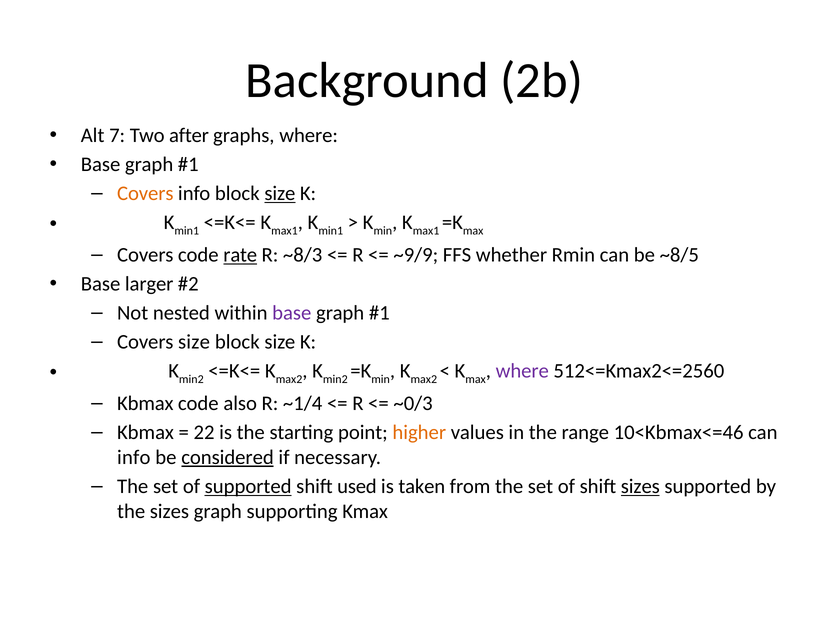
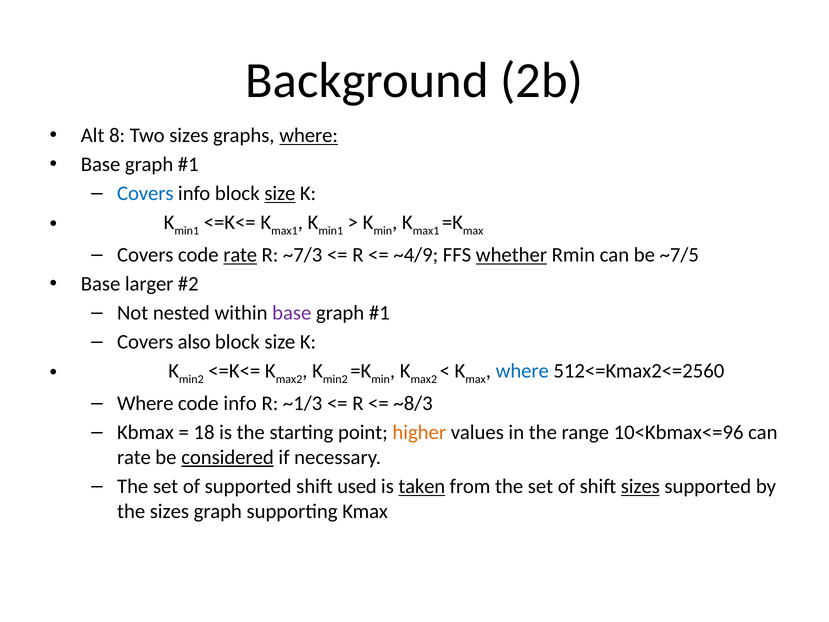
7: 7 -> 8
Two after: after -> sizes
where at (309, 135) underline: none -> present
Covers at (145, 193) colour: orange -> blue
~8/3: ~8/3 -> ~7/3
~9/9: ~9/9 -> ~4/9
whether underline: none -> present
~8/5: ~8/5 -> ~7/5
Covers size: size -> also
where at (522, 371) colour: purple -> blue
Kbmax at (145, 403): Kbmax -> Where
code also: also -> info
~1/4: ~1/4 -> ~1/3
~0/3: ~0/3 -> ~8/3
22: 22 -> 18
10<Kbmax<=46: 10<Kbmax<=46 -> 10<Kbmax<=96
info at (134, 457): info -> rate
supported at (248, 486) underline: present -> none
taken underline: none -> present
